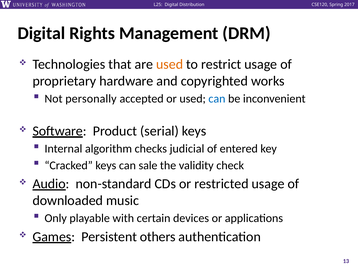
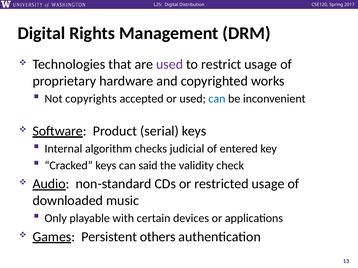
used at (170, 64) colour: orange -> purple
personally: personally -> copyrights
sale: sale -> said
